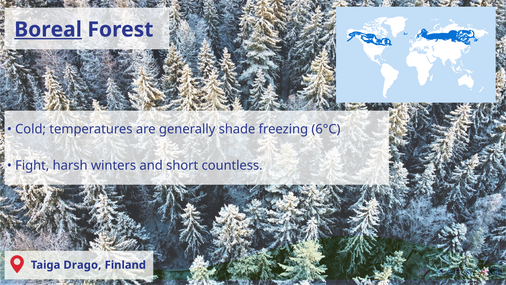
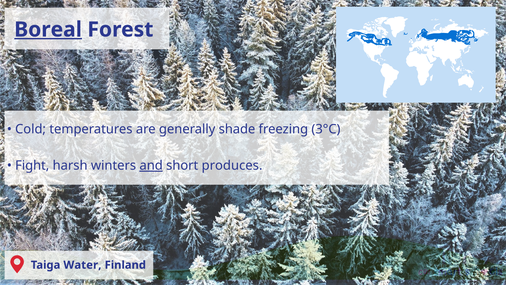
6°C: 6°C -> 3°C
and underline: none -> present
countless: countless -> produces
Drago: Drago -> Water
